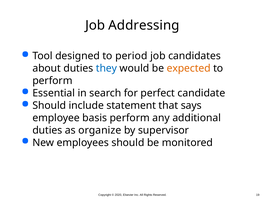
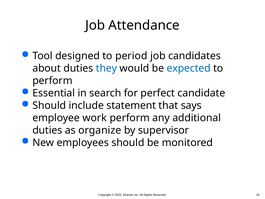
Addressing: Addressing -> Attendance
expected colour: orange -> blue
basis: basis -> work
